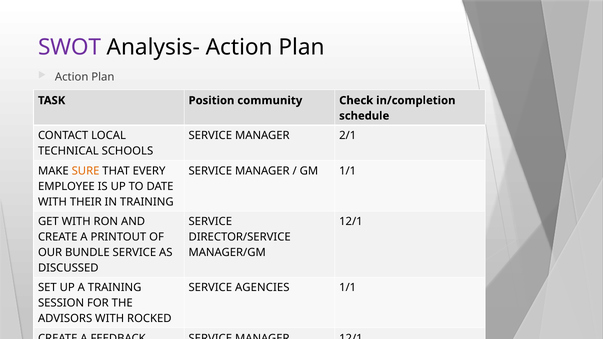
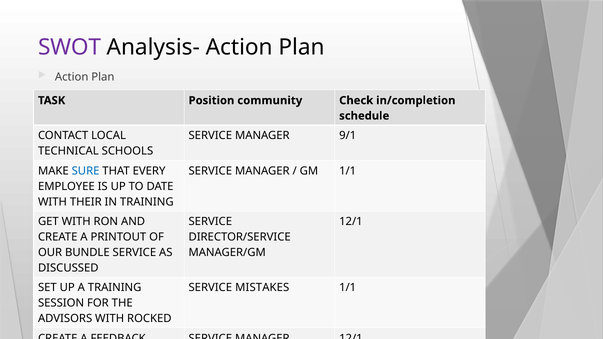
2/1: 2/1 -> 9/1
SURE colour: orange -> blue
AGENCIES: AGENCIES -> MISTAKES
